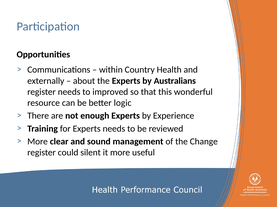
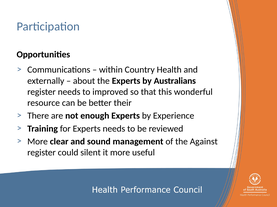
logic: logic -> their
Change: Change -> Against
